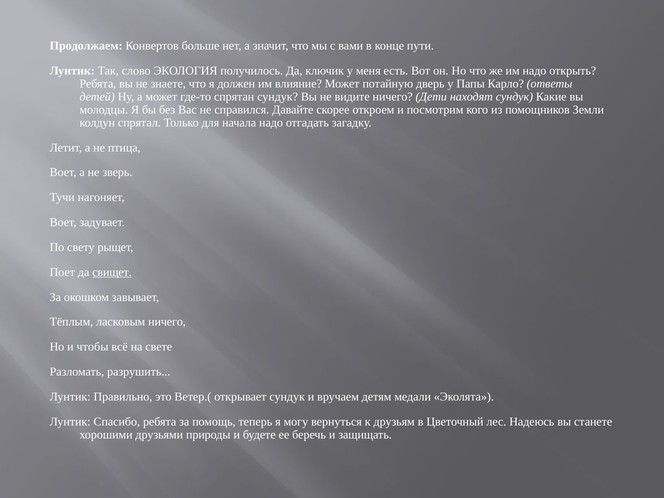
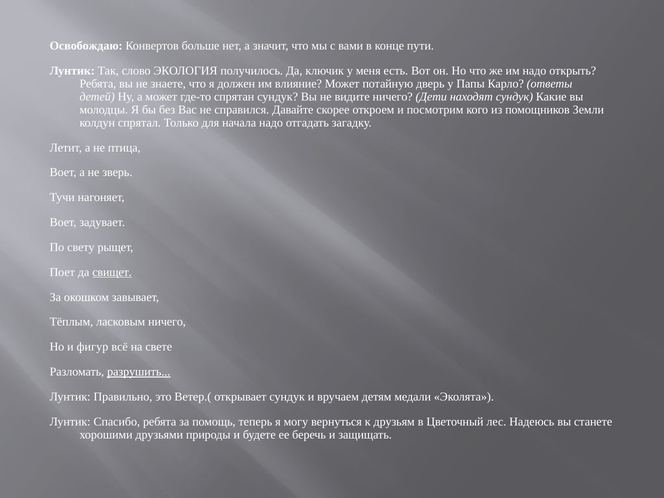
Продолжаем: Продолжаем -> Освобождаю
чтобы: чтобы -> фигур
разрушить underline: none -> present
